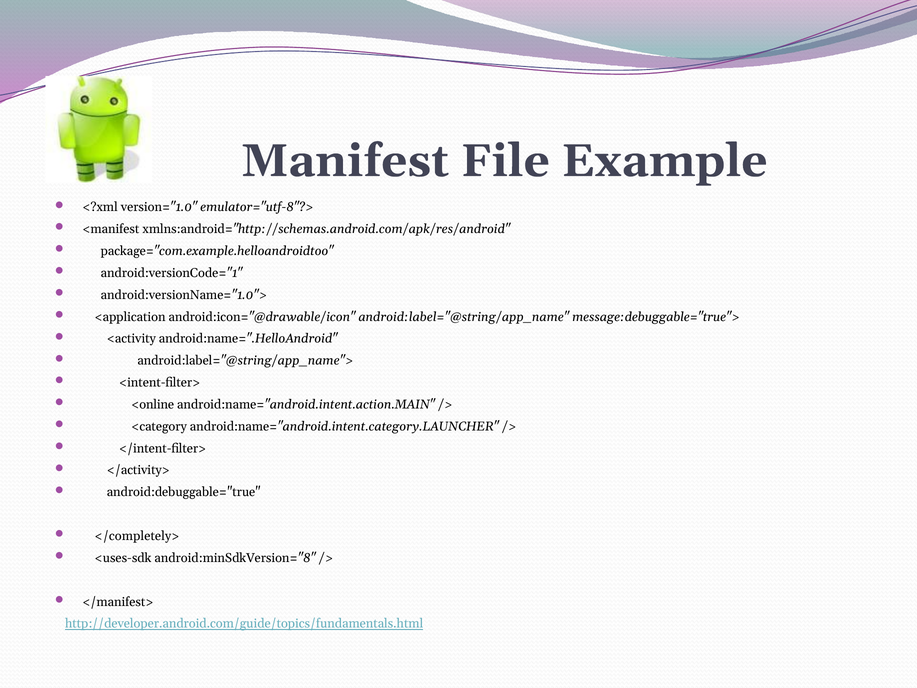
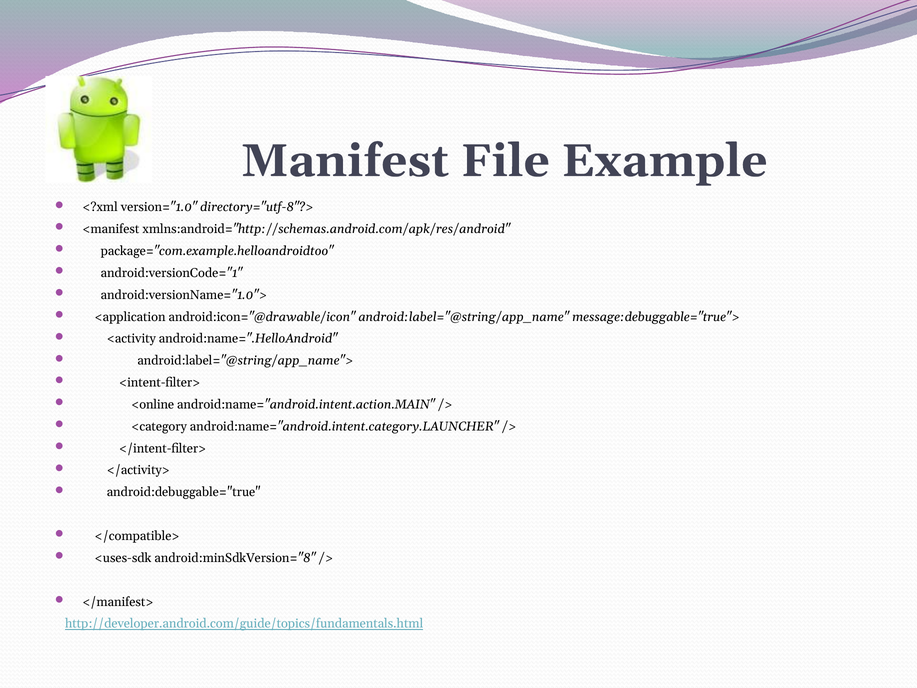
emulator="utf-8"?>: emulator="utf-8"?> -> directory="utf-8"?>
</completely>: </completely> -> </compatible>
